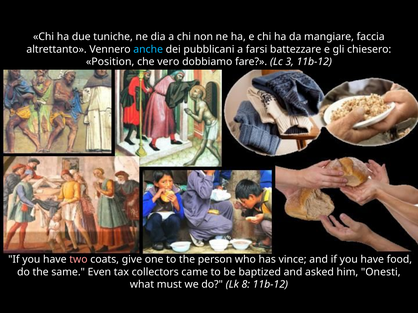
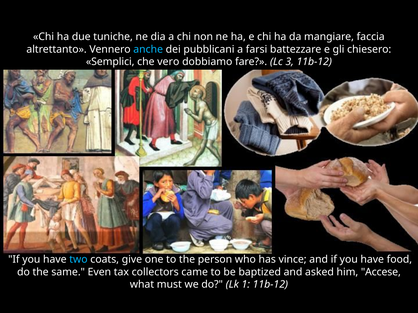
Position: Position -> Semplici
two colour: pink -> light blue
Onesti: Onesti -> Accese
8: 8 -> 1
